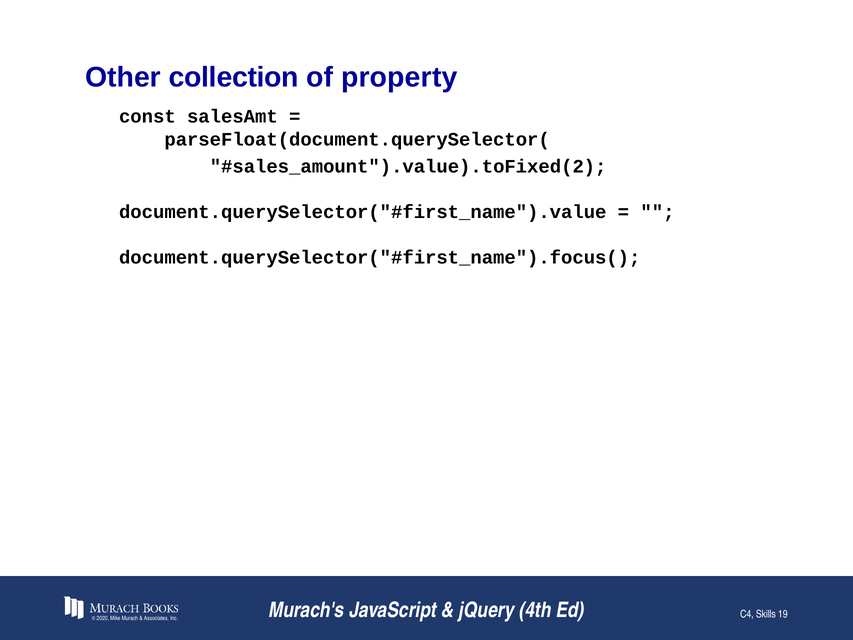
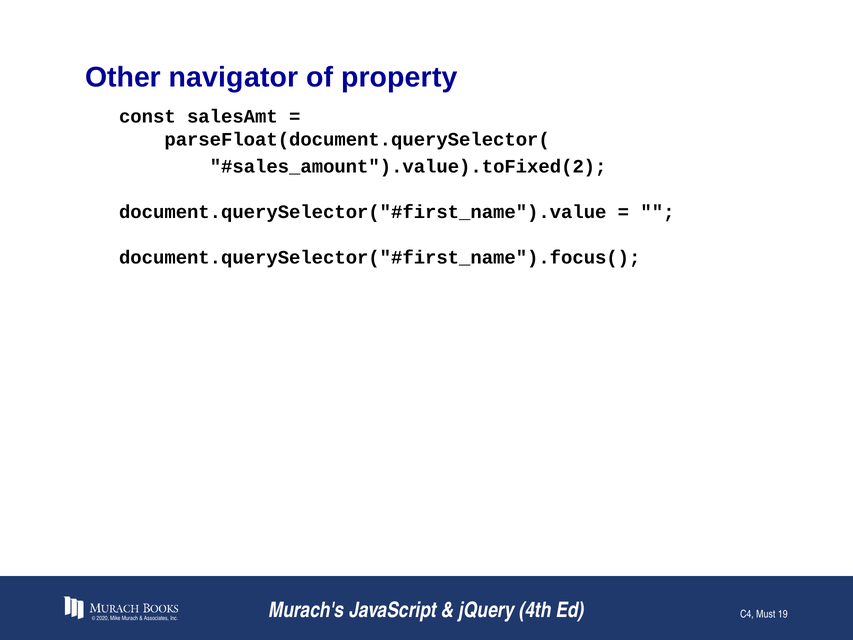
collection: collection -> navigator
Skills: Skills -> Must
